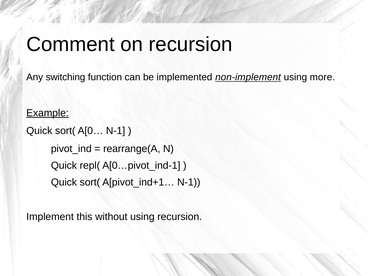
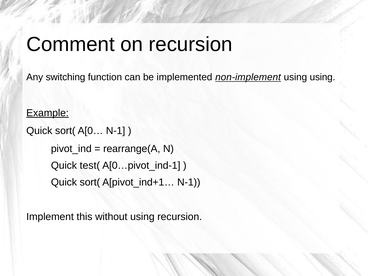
using more: more -> using
repl(: repl( -> test(
